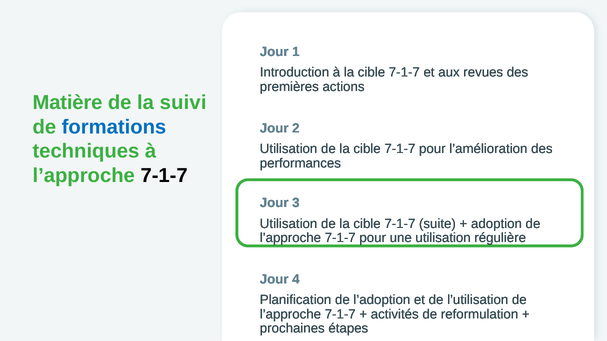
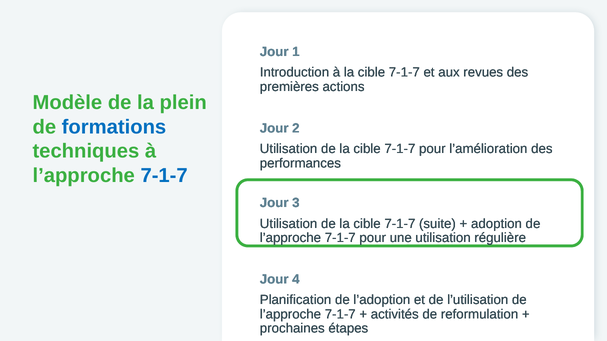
Matière: Matière -> Modèle
suivi: suivi -> plein
7-1-7 at (164, 176) colour: black -> blue
